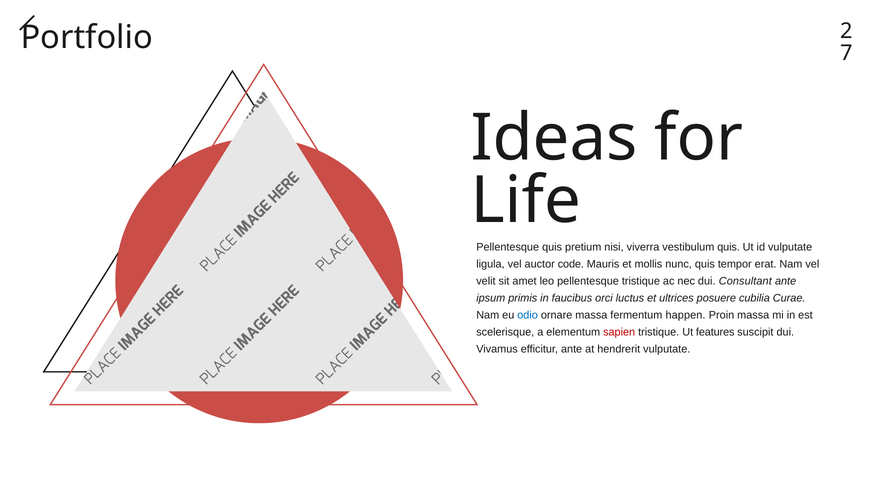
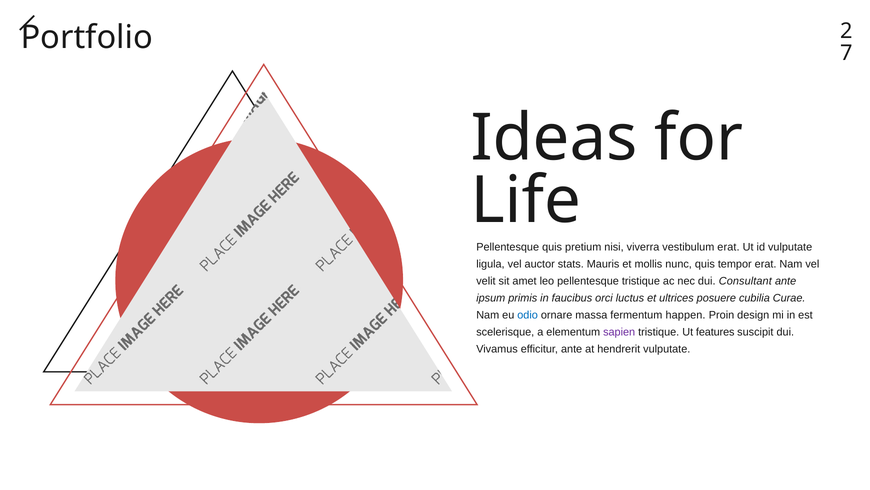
vestibulum quis: quis -> erat
code: code -> stats
Proin massa: massa -> design
sapien colour: red -> purple
